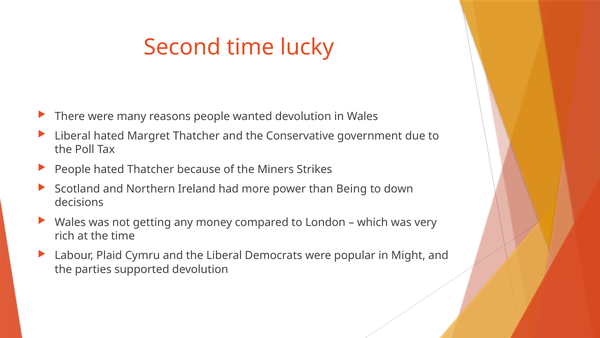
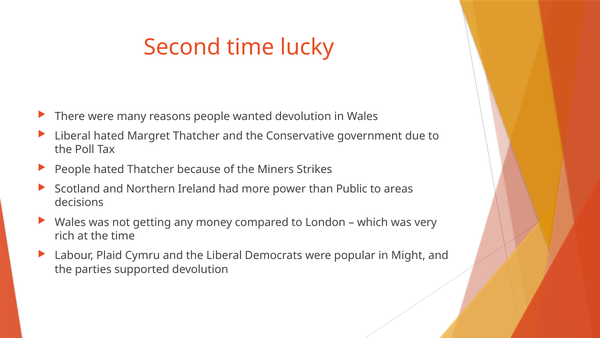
Being: Being -> Public
down: down -> areas
